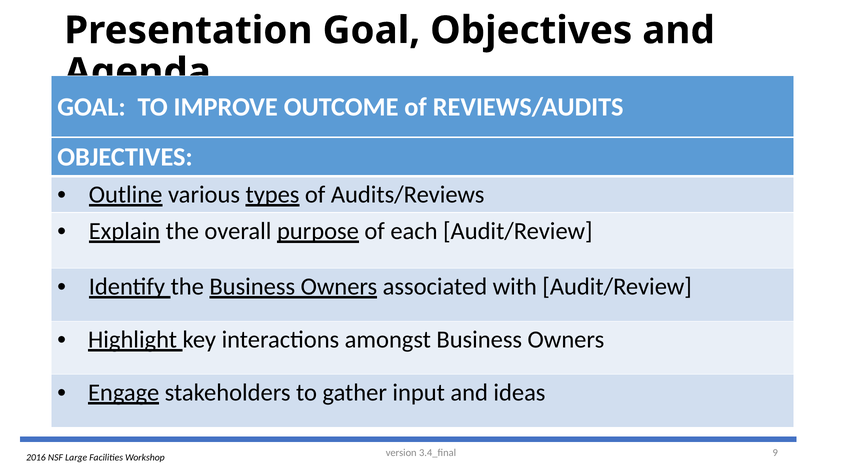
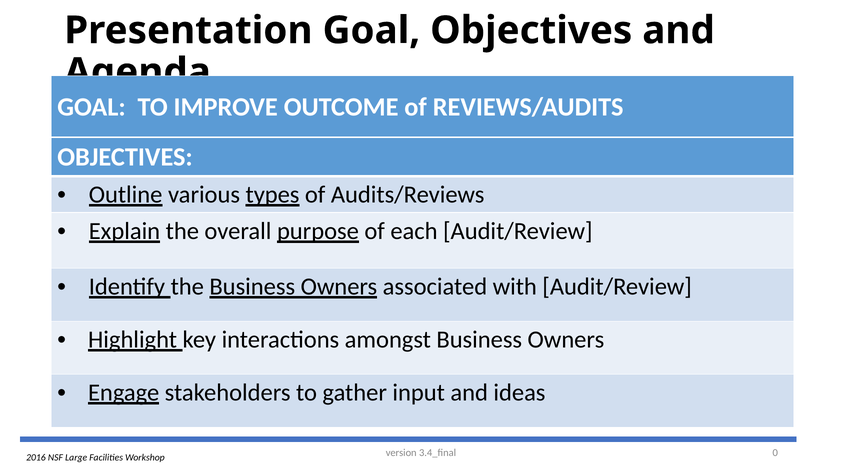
9: 9 -> 0
